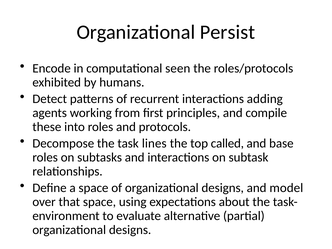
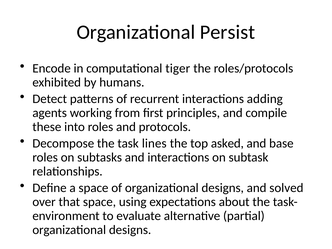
seen: seen -> tiger
called: called -> asked
model: model -> solved
